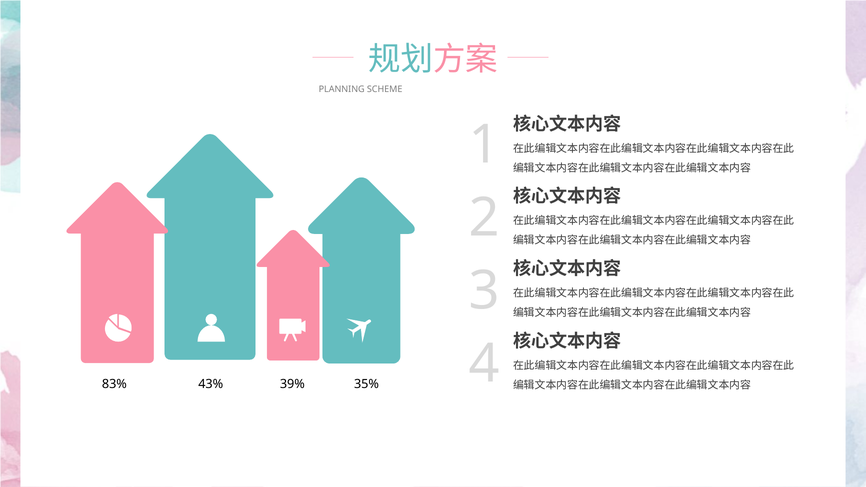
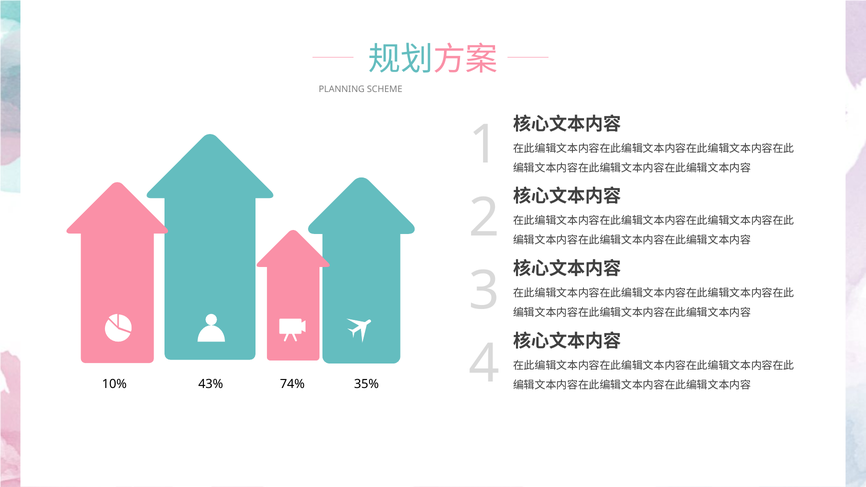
83%: 83% -> 10%
39%: 39% -> 74%
